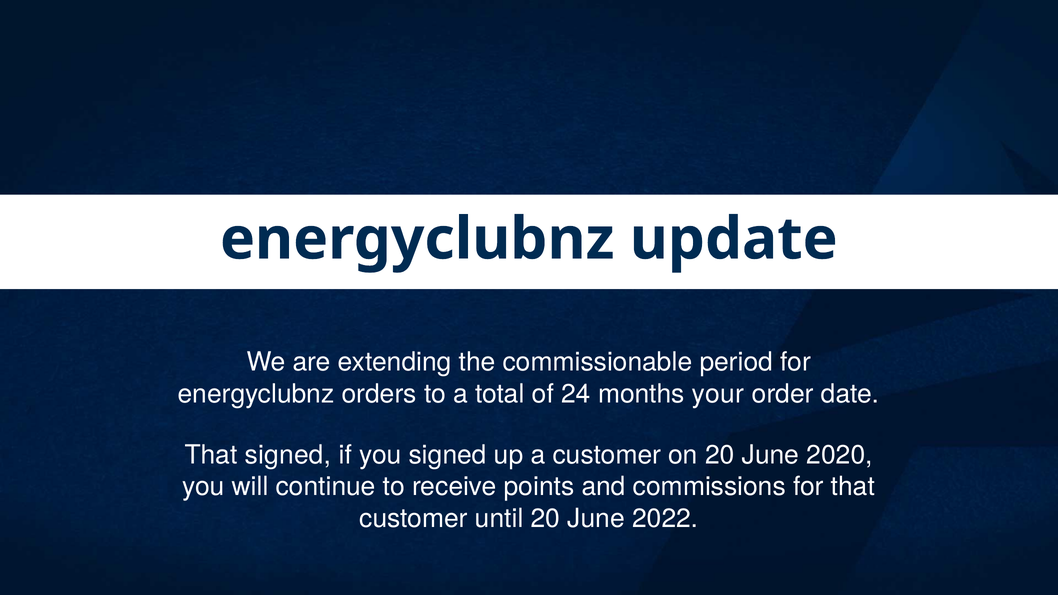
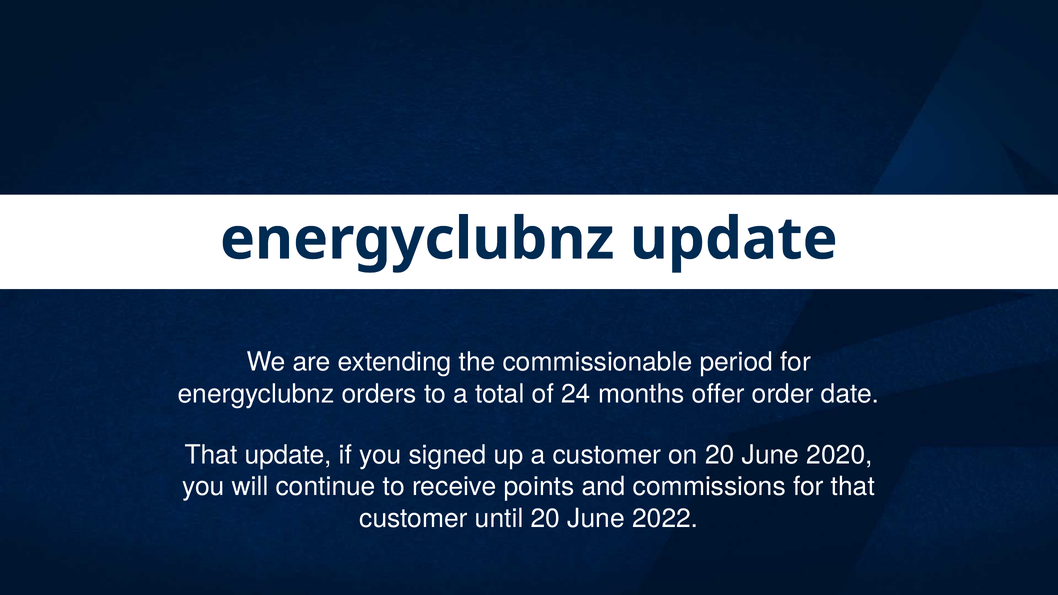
your: your -> offer
That signed: signed -> update
